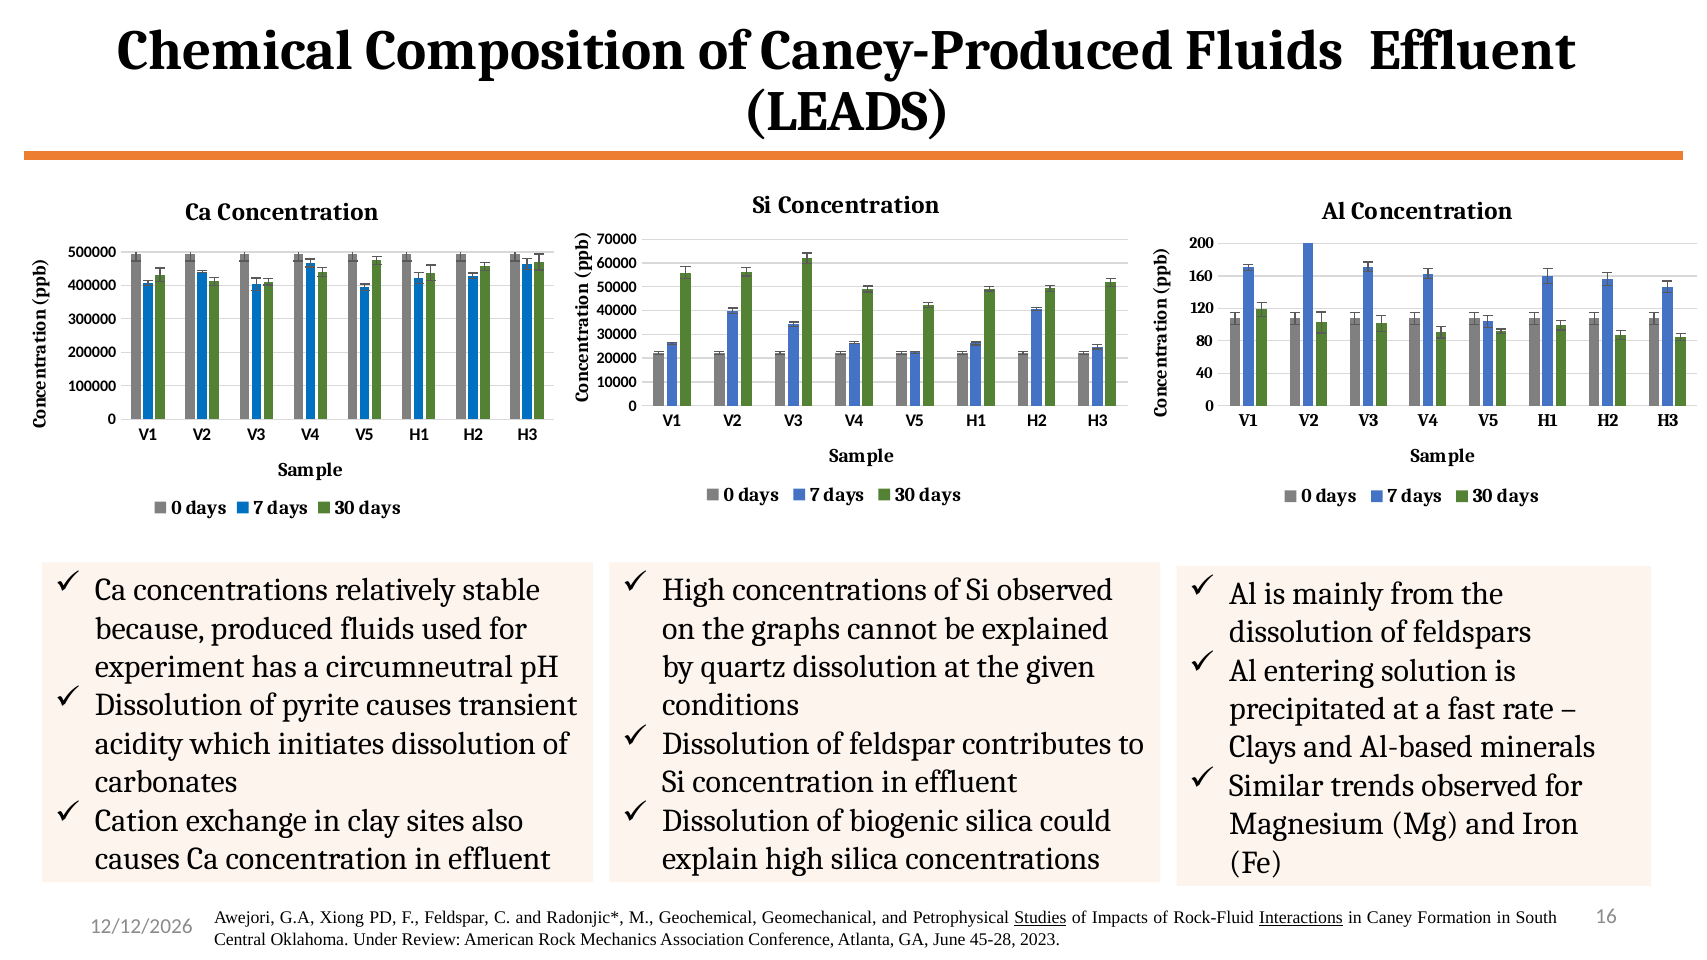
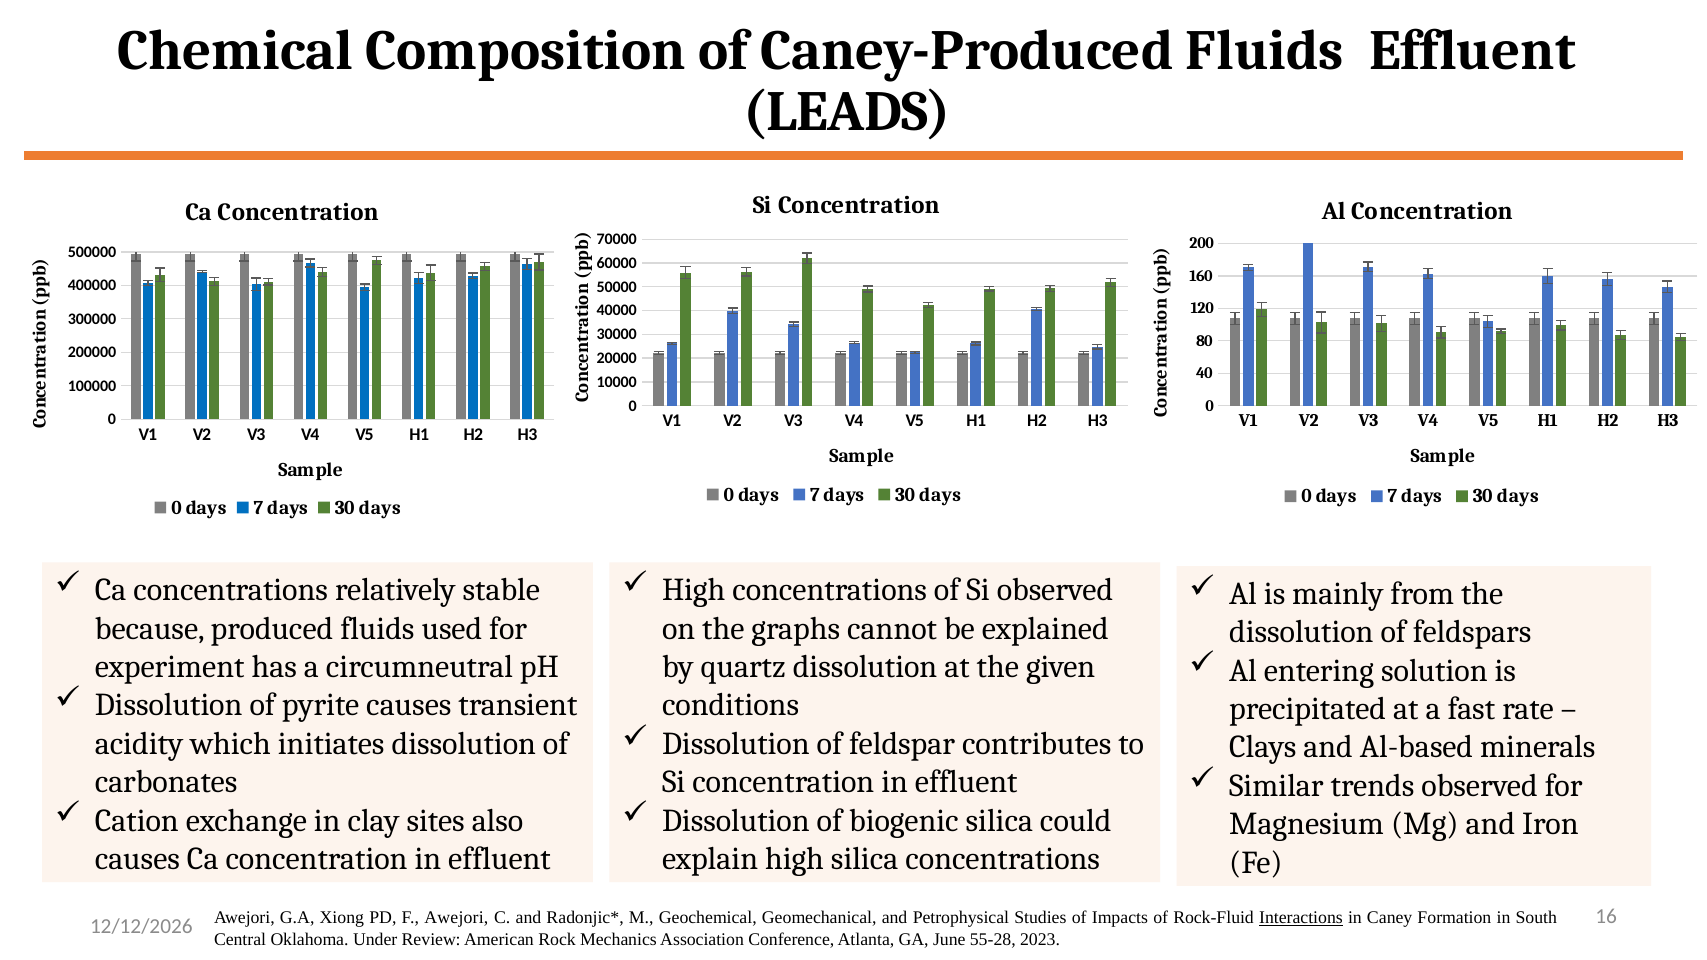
F Feldspar: Feldspar -> Awejori
Studies underline: present -> none
45-28: 45-28 -> 55-28
